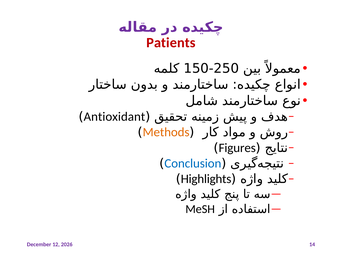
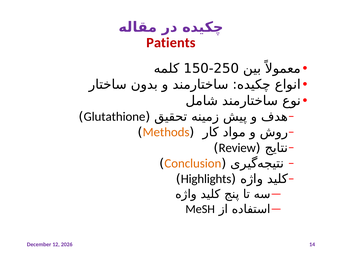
Antioxidant: Antioxidant -> Glutathione
Figures: Figures -> Review
Conclusion colour: blue -> orange
